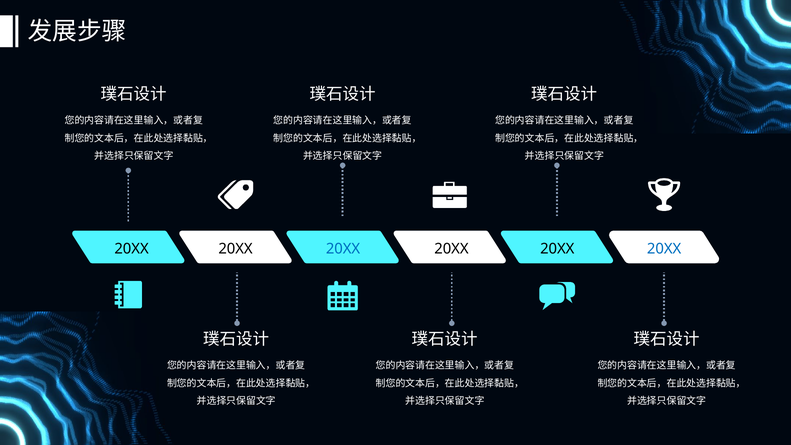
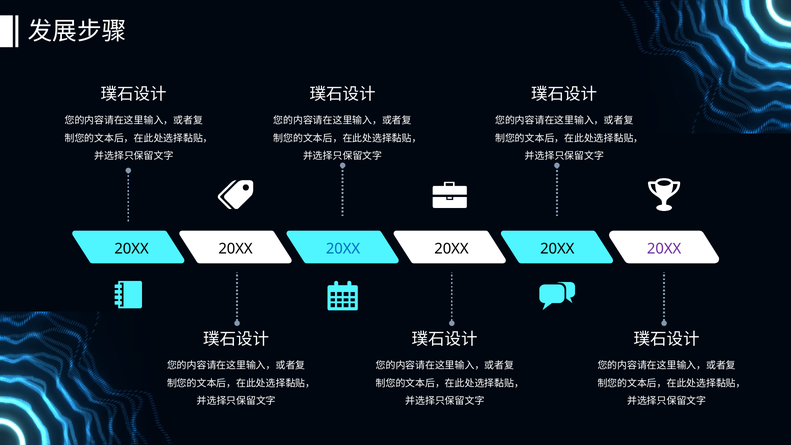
20XX at (664, 249) colour: blue -> purple
